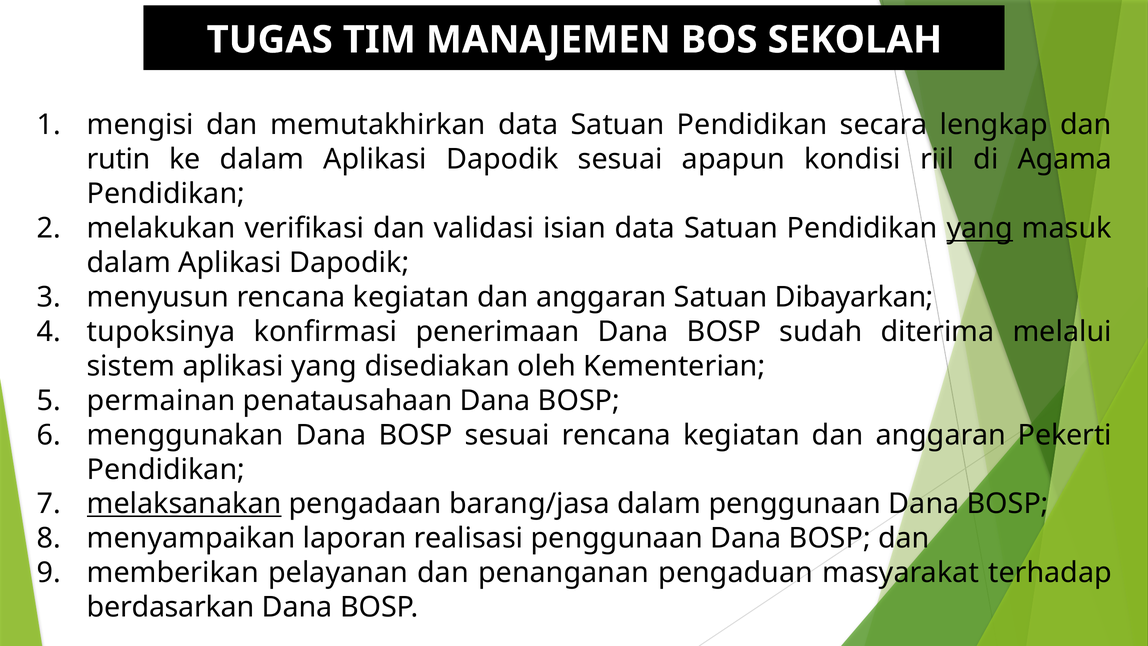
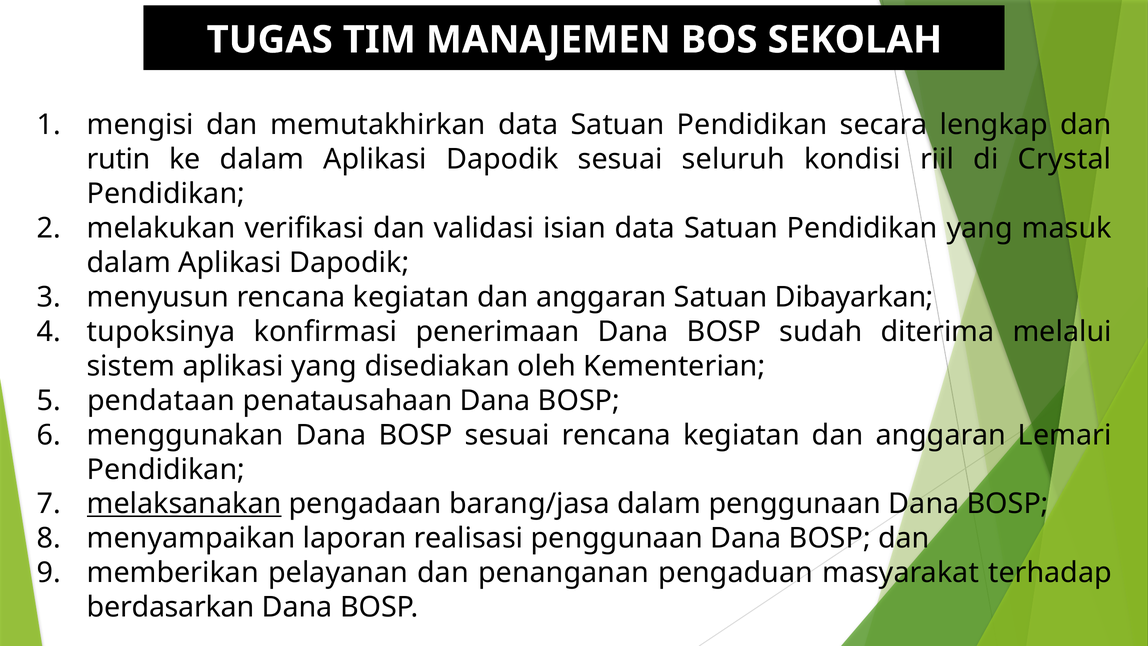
apapun: apapun -> seluruh
Agama: Agama -> Crystal
yang at (980, 228) underline: present -> none
permainan: permainan -> pendataan
Pekerti: Pekerti -> Lemari
